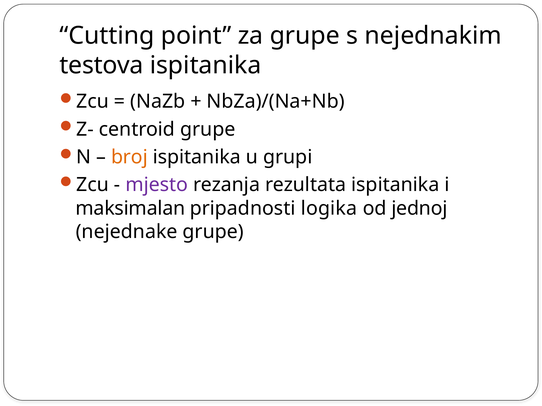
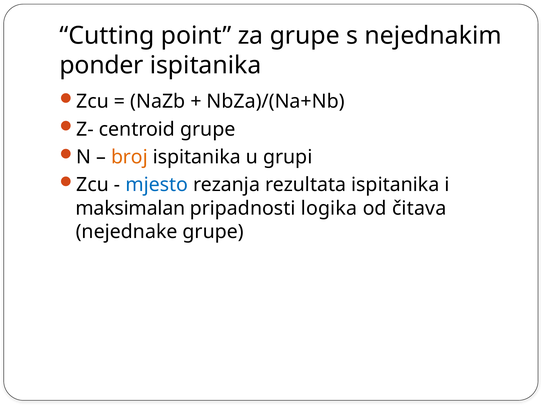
testova: testova -> ponder
mjesto colour: purple -> blue
jednoj: jednoj -> čitava
